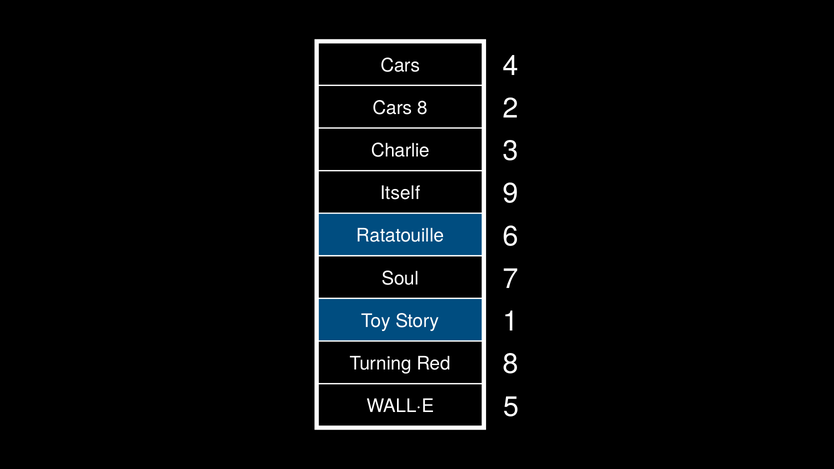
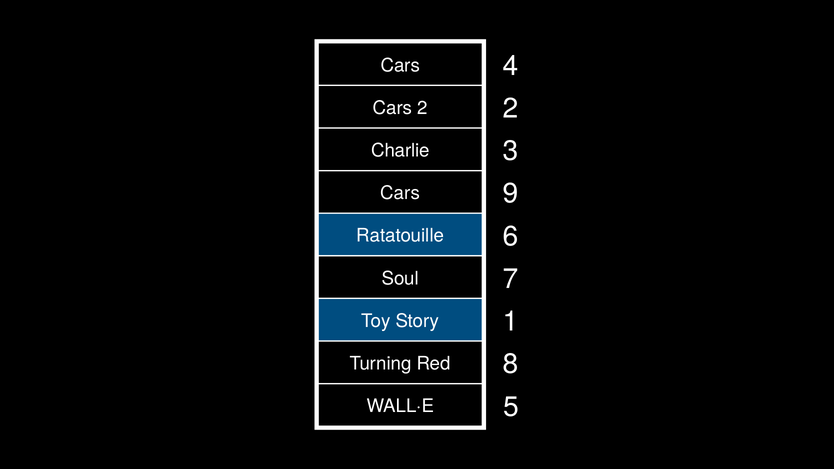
Cars 8: 8 -> 2
Itself at (400, 193): Itself -> Cars
